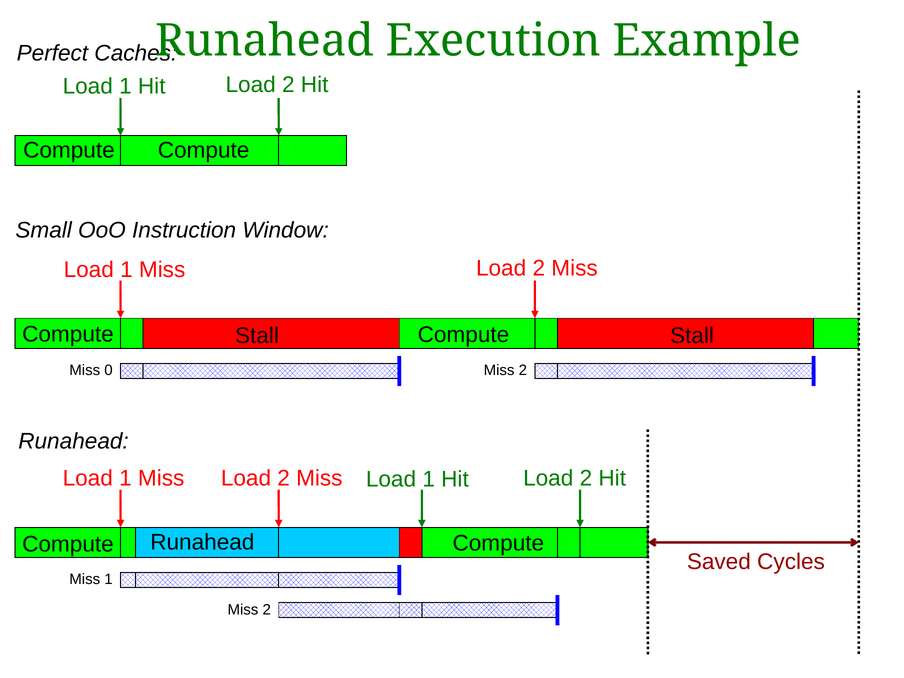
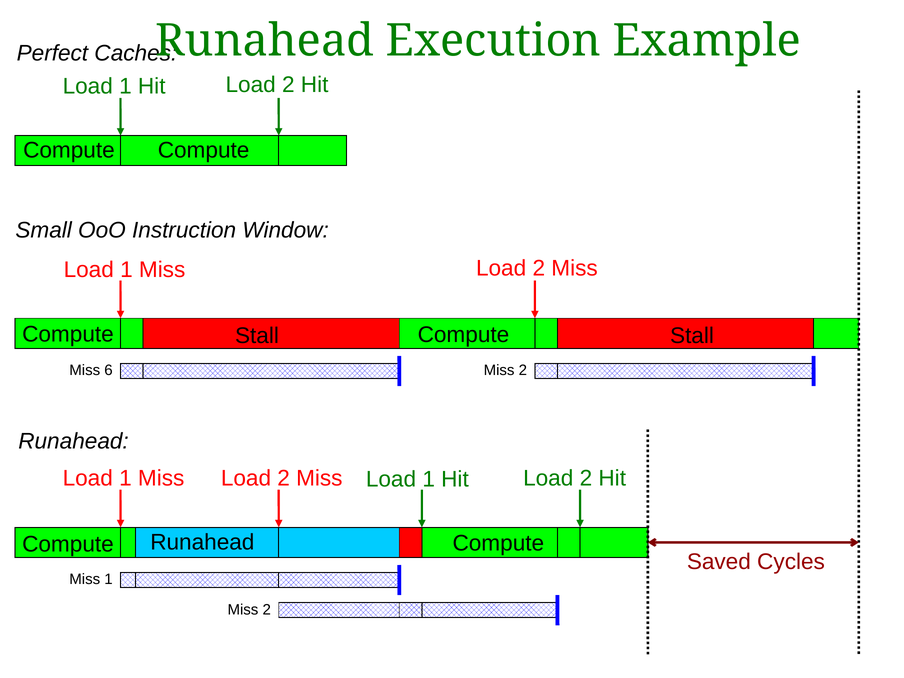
0: 0 -> 6
